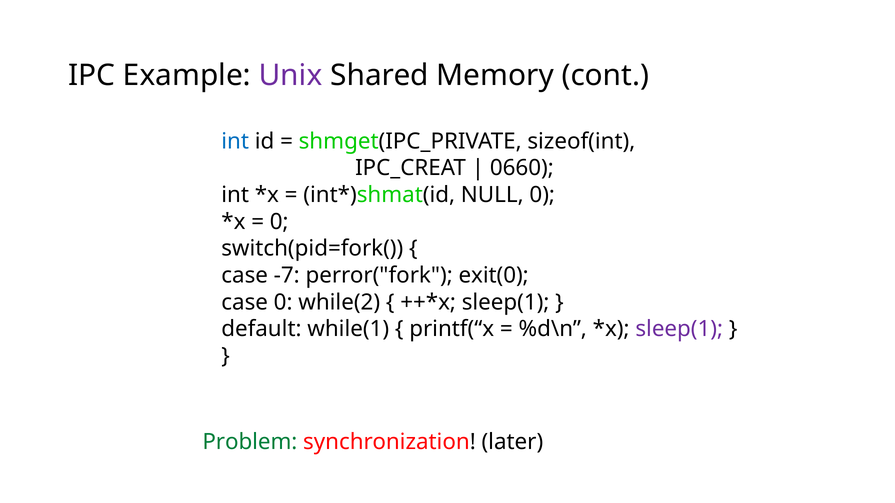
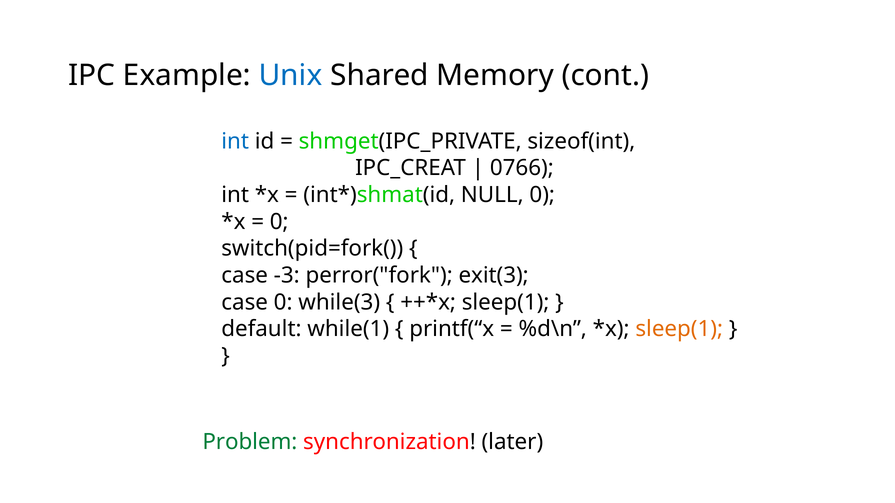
Unix colour: purple -> blue
0660: 0660 -> 0766
-7: -7 -> -3
exit(0: exit(0 -> exit(3
while(2: while(2 -> while(3
sleep(1 at (679, 329) colour: purple -> orange
